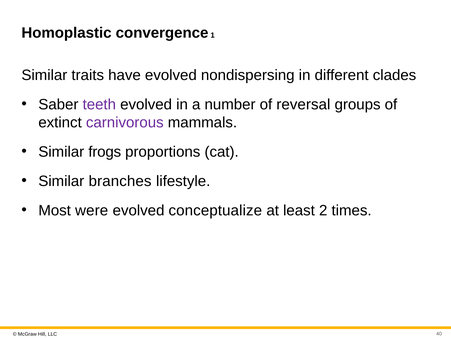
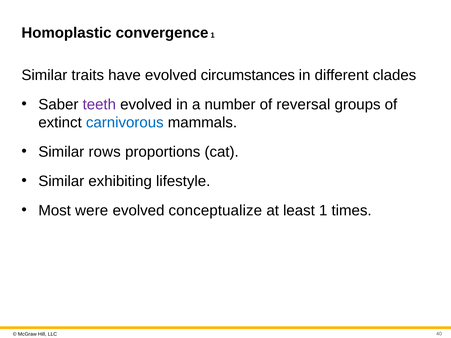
nondispersing: nondispersing -> circumstances
carnivorous colour: purple -> blue
frogs: frogs -> rows
branches: branches -> exhibiting
least 2: 2 -> 1
